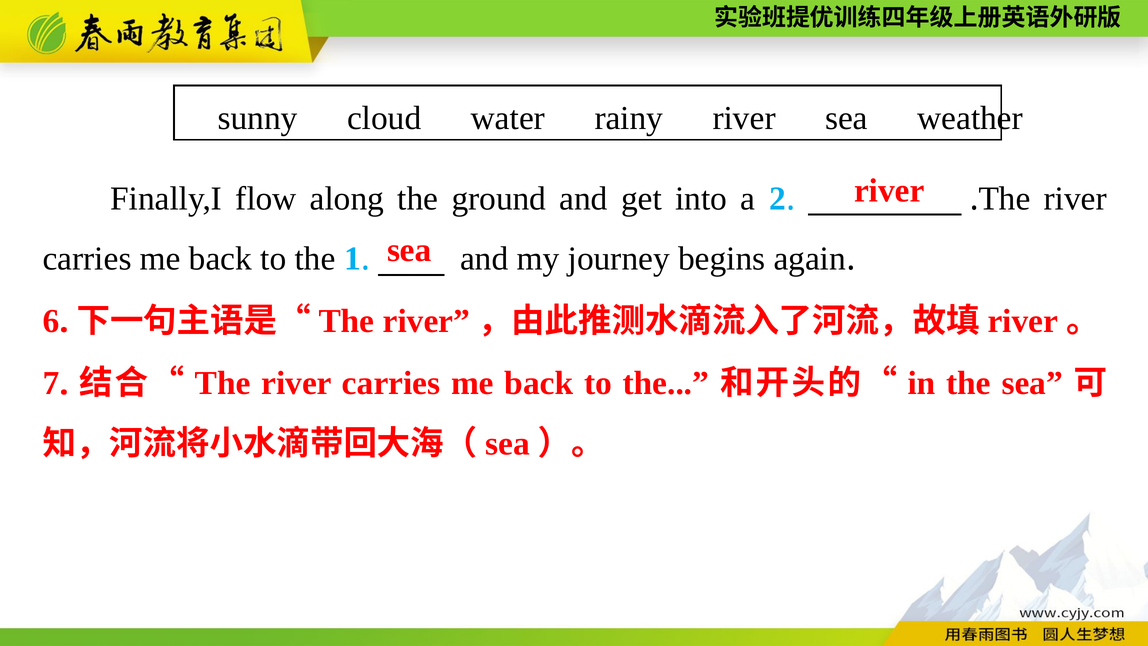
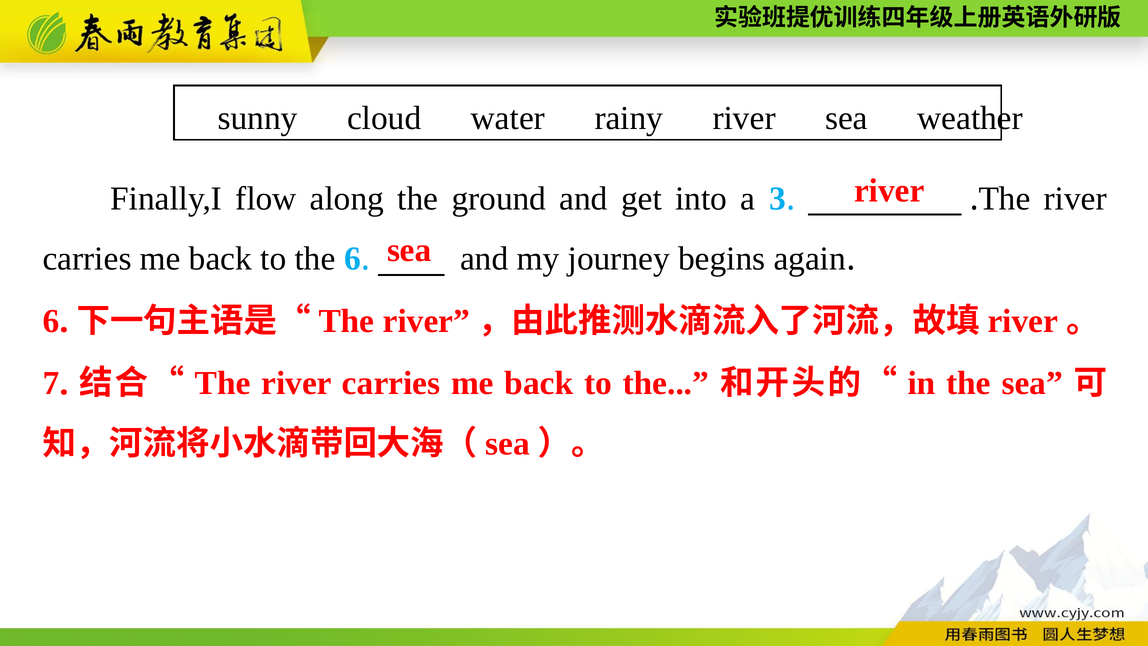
2: 2 -> 3
the 1: 1 -> 6
